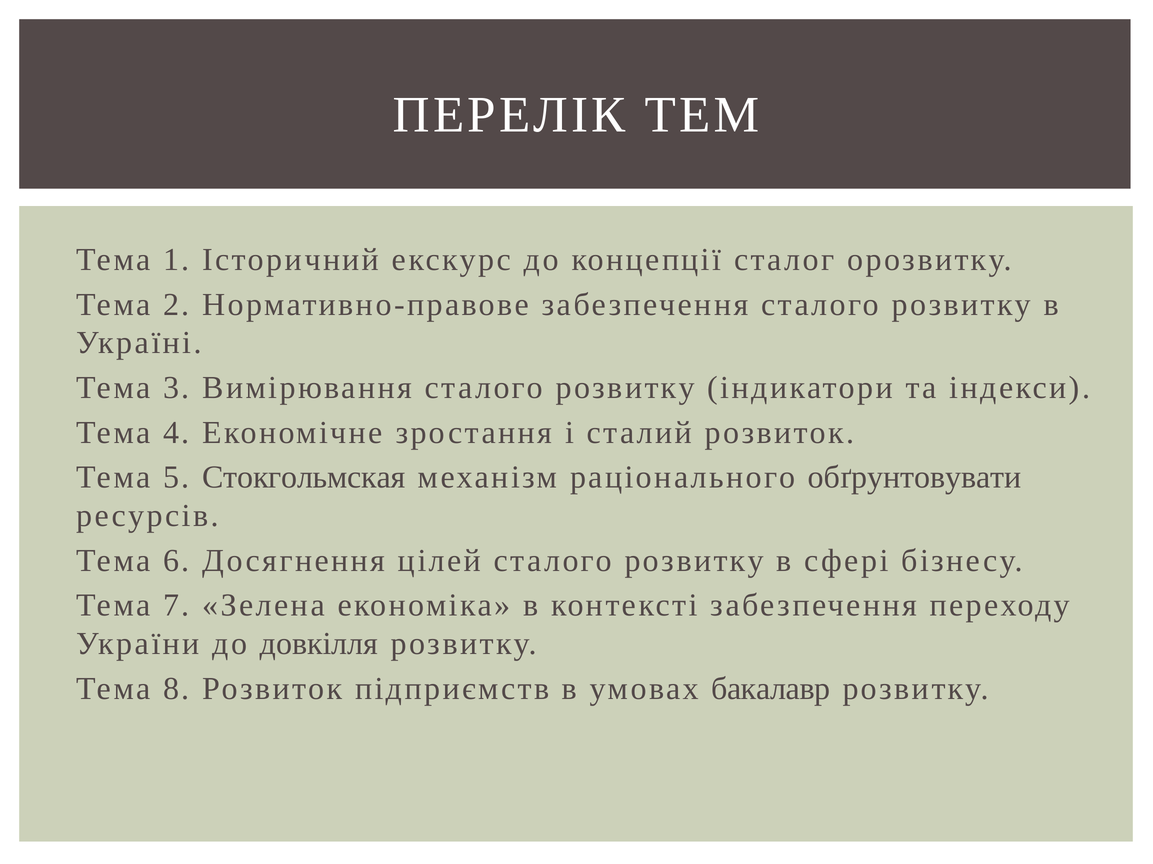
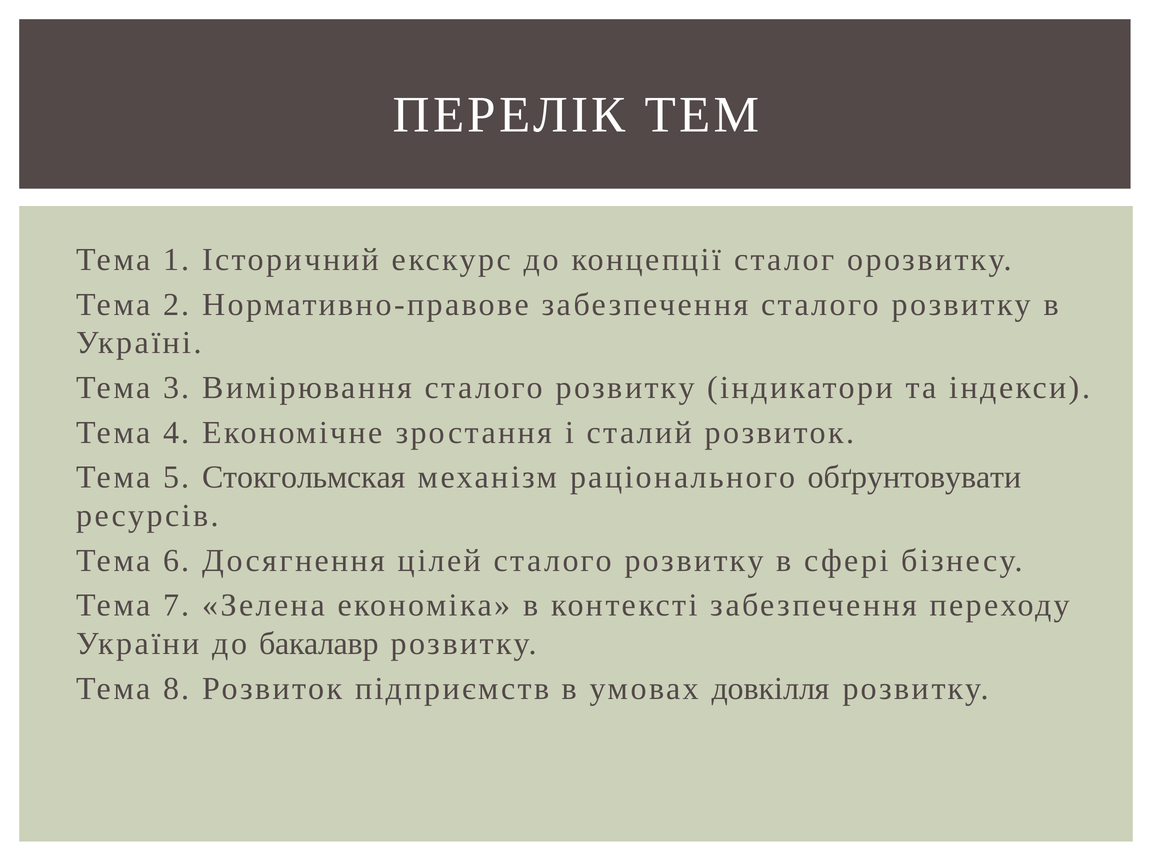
довкілля: довкілля -> бакалавр
бакалавр: бакалавр -> довкілля
